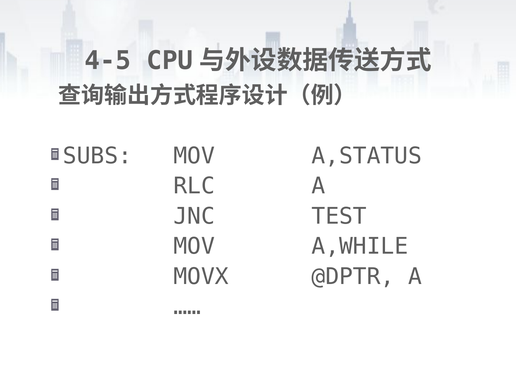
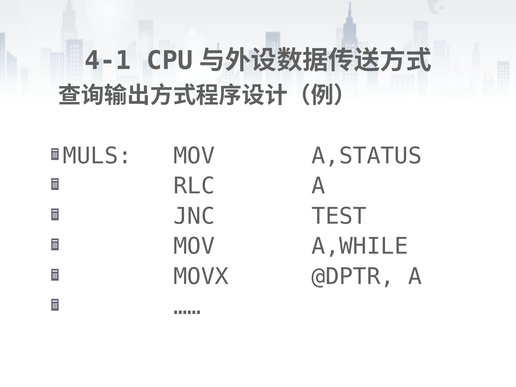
4-5: 4-5 -> 4-1
SUBS: SUBS -> MULS
